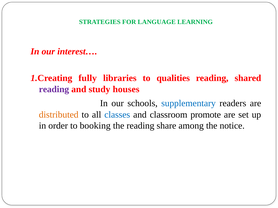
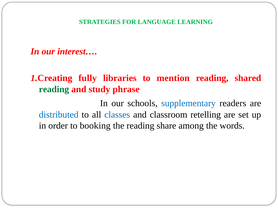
qualities: qualities -> mention
reading at (54, 89) colour: purple -> green
houses: houses -> phrase
distributed colour: orange -> blue
promote: promote -> retelling
notice: notice -> words
